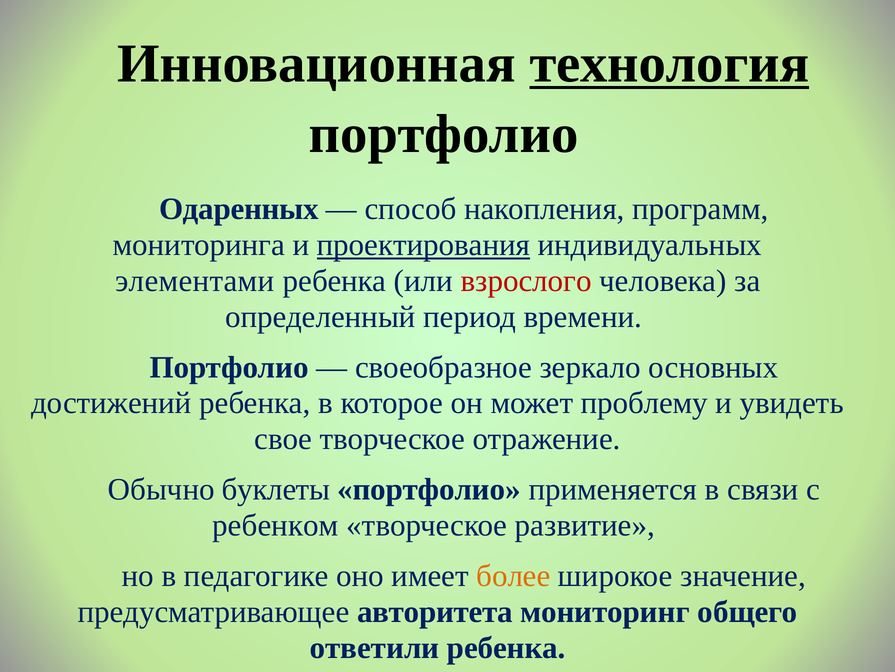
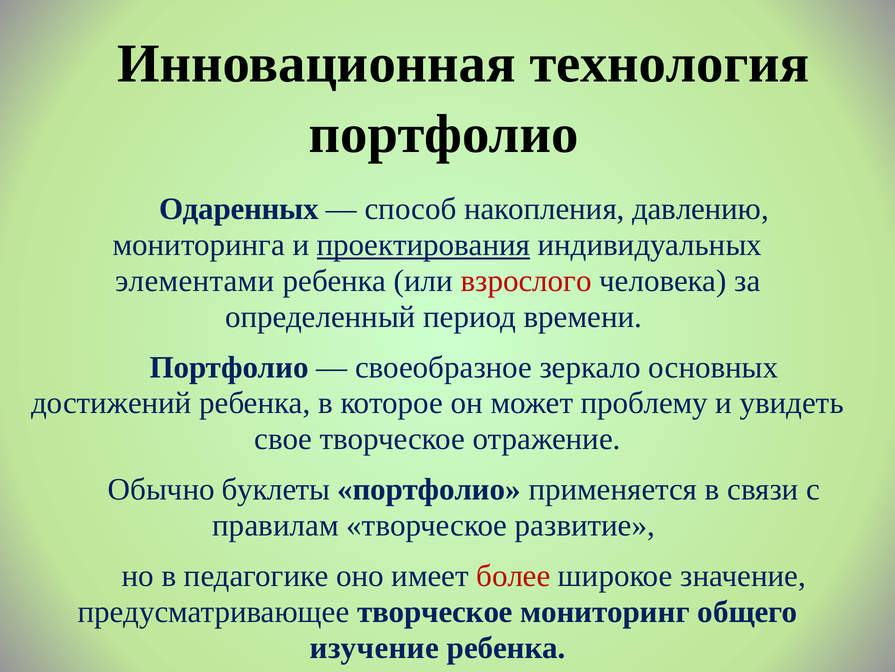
технология underline: present -> none
программ: программ -> давлению
ребенком: ребенком -> правилам
более colour: orange -> red
предусматривающее авторитета: авторитета -> творческое
ответили: ответили -> изучение
